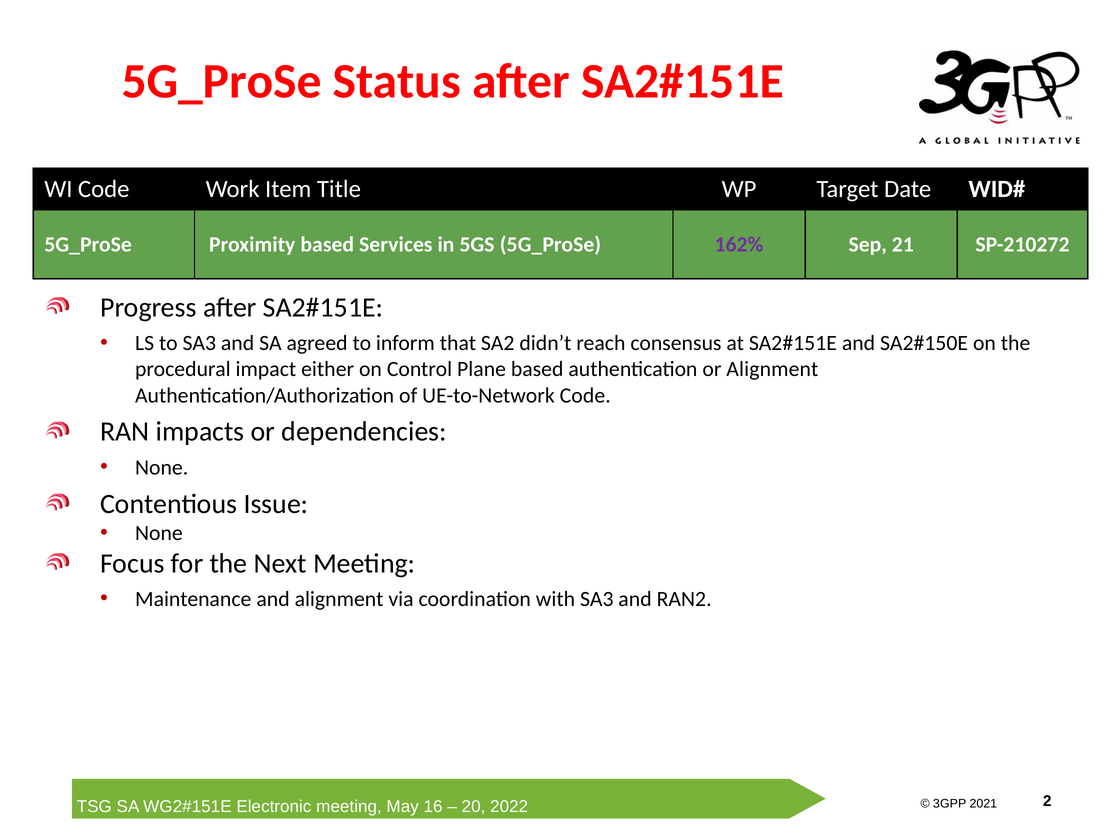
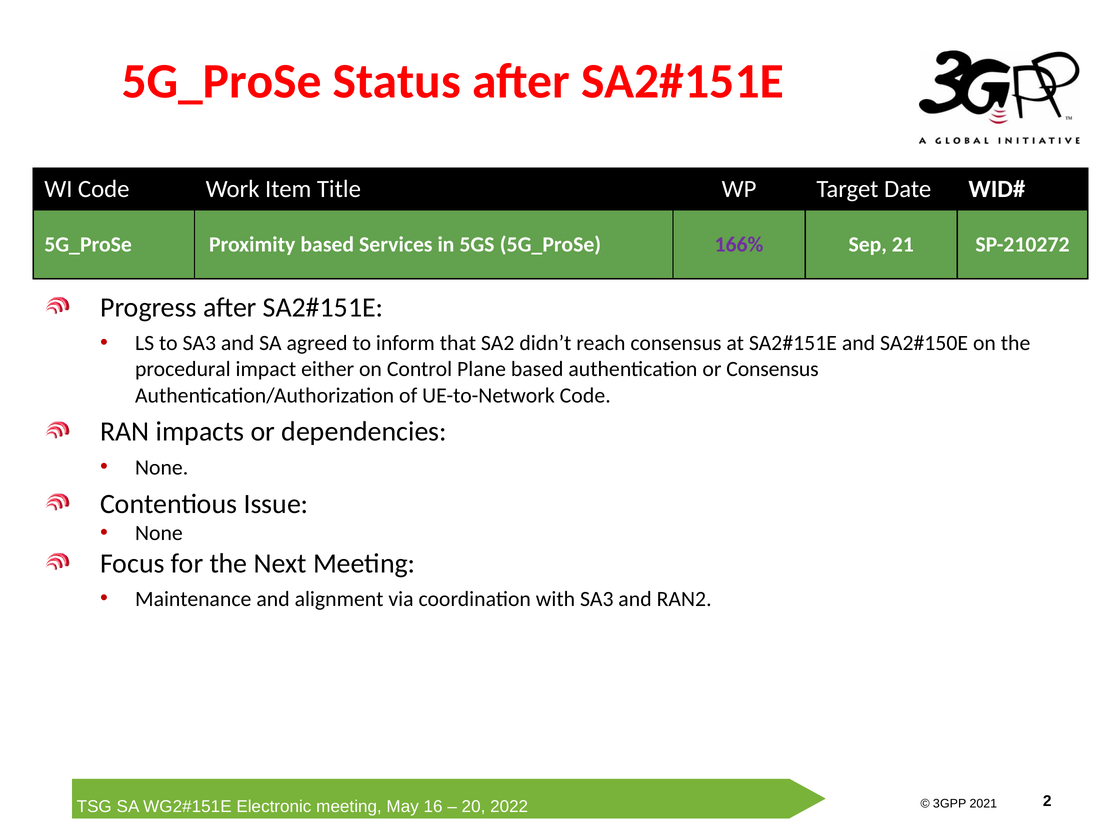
162%: 162% -> 166%
or Alignment: Alignment -> Consensus
